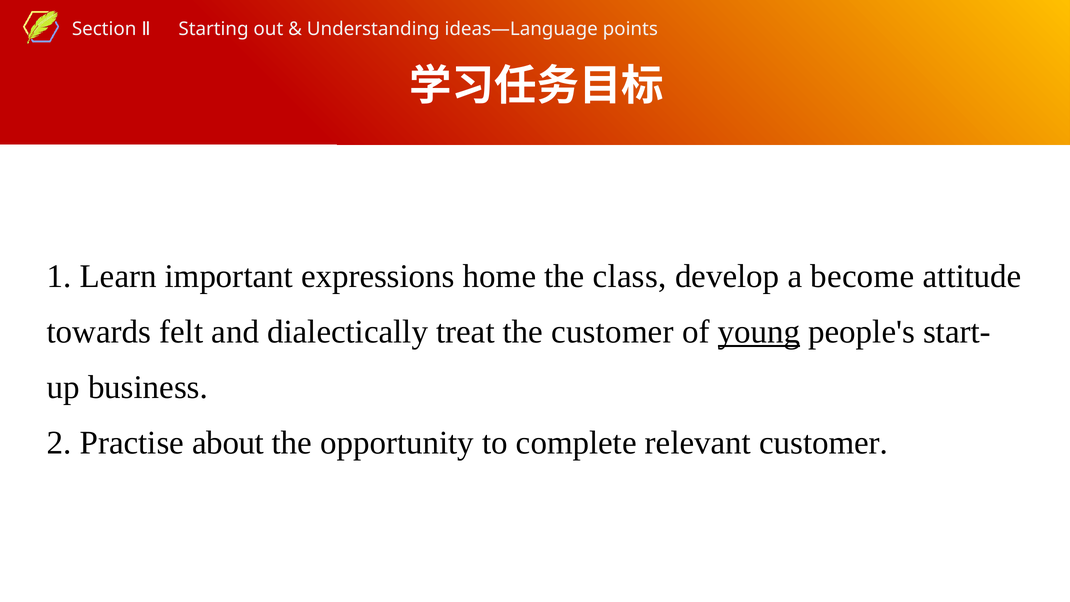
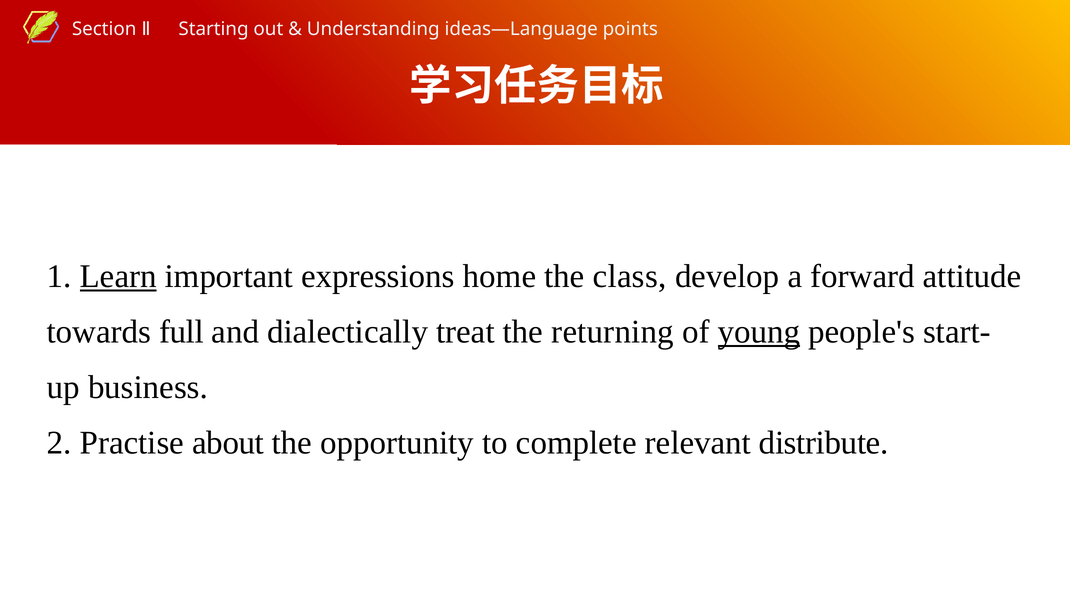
Learn underline: none -> present
become: become -> forward
felt: felt -> full
the customer: customer -> returning
relevant customer: customer -> distribute
